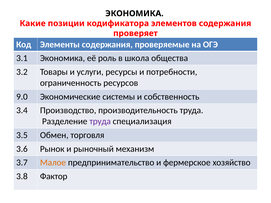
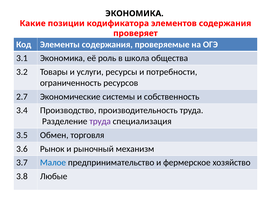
9.0: 9.0 -> 2.7
Малое colour: orange -> blue
Фактор: Фактор -> Любые
